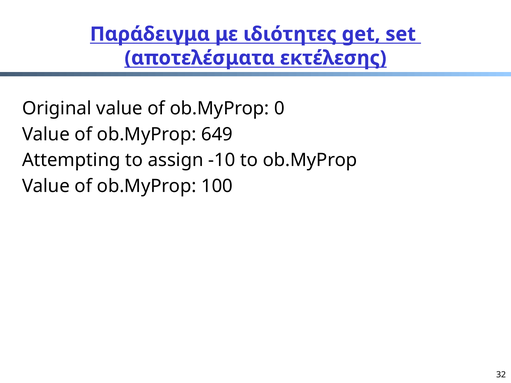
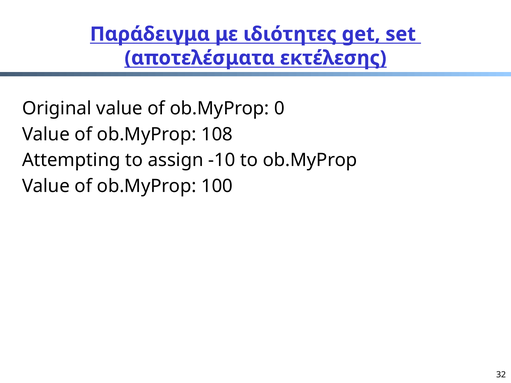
649: 649 -> 108
